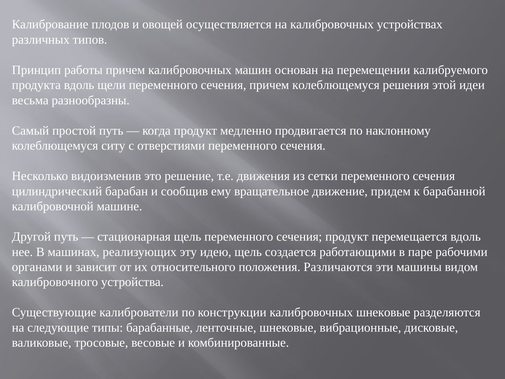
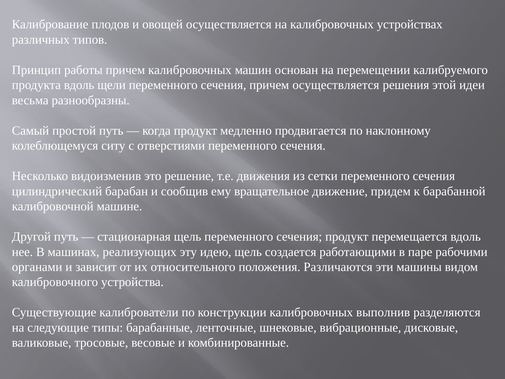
причем колеблющемуся: колеблющемуся -> осуществляется
калибровочных шнековые: шнековые -> выполнив
